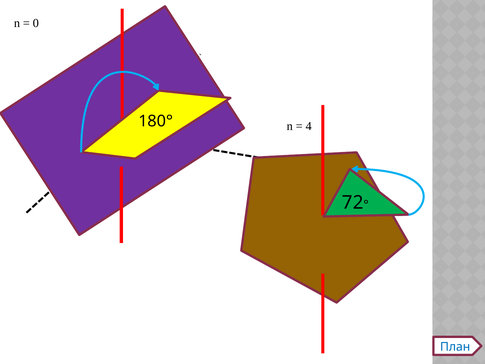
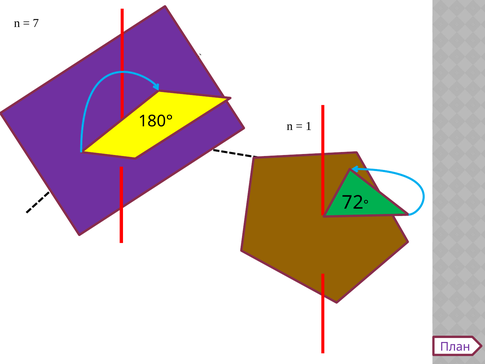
0: 0 -> 7
4: 4 -> 1
План colour: blue -> purple
